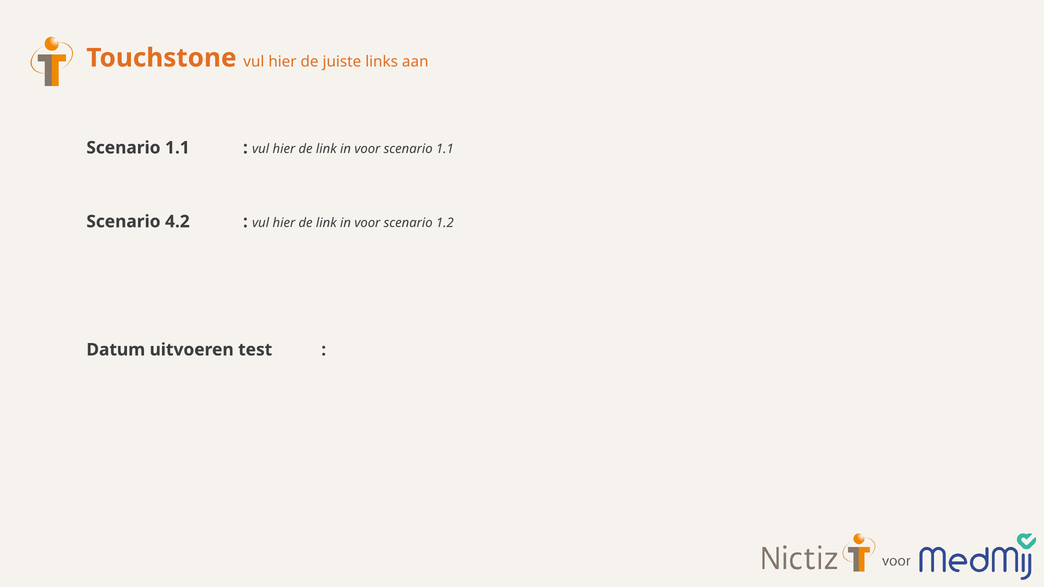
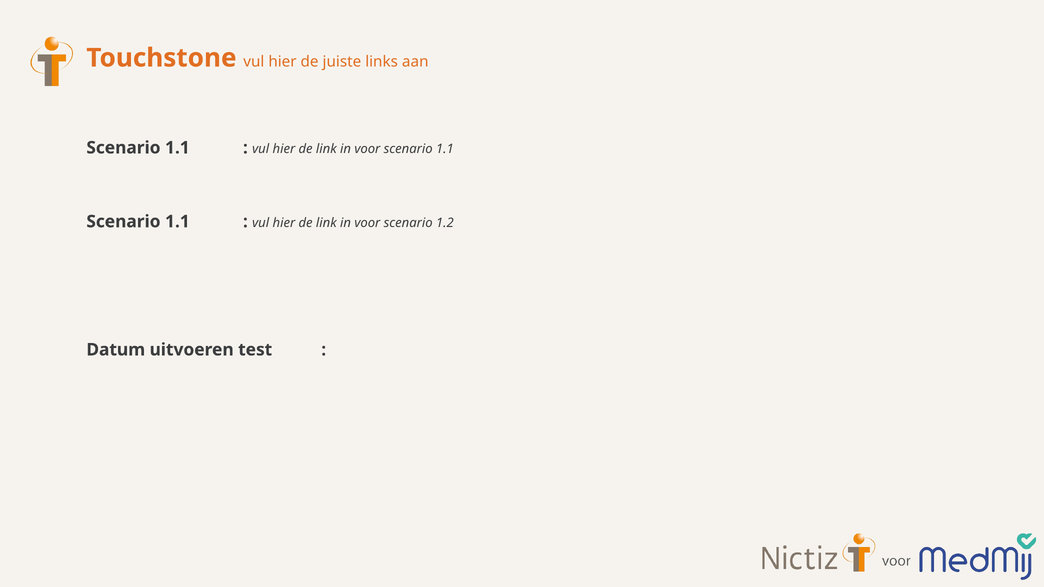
4.2 at (177, 222): 4.2 -> 1.1
